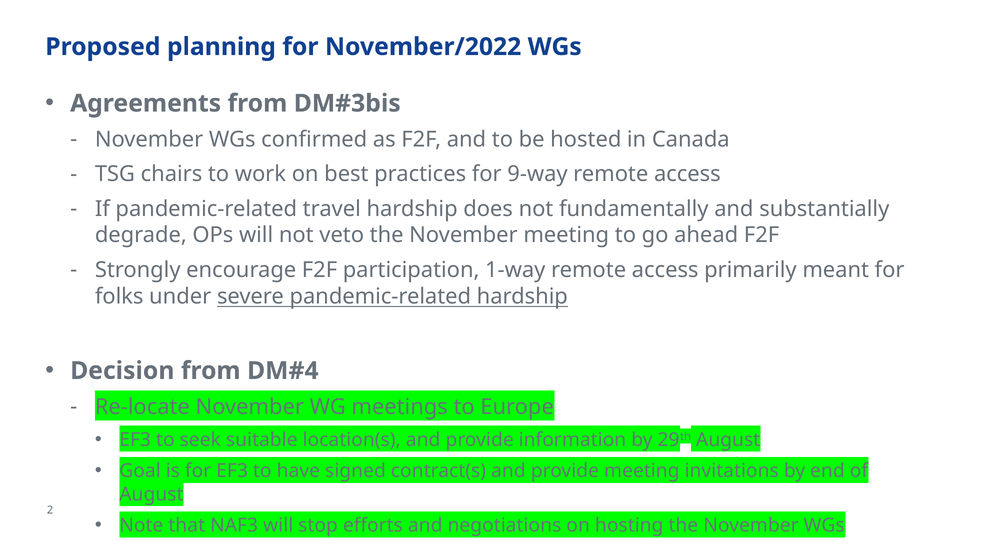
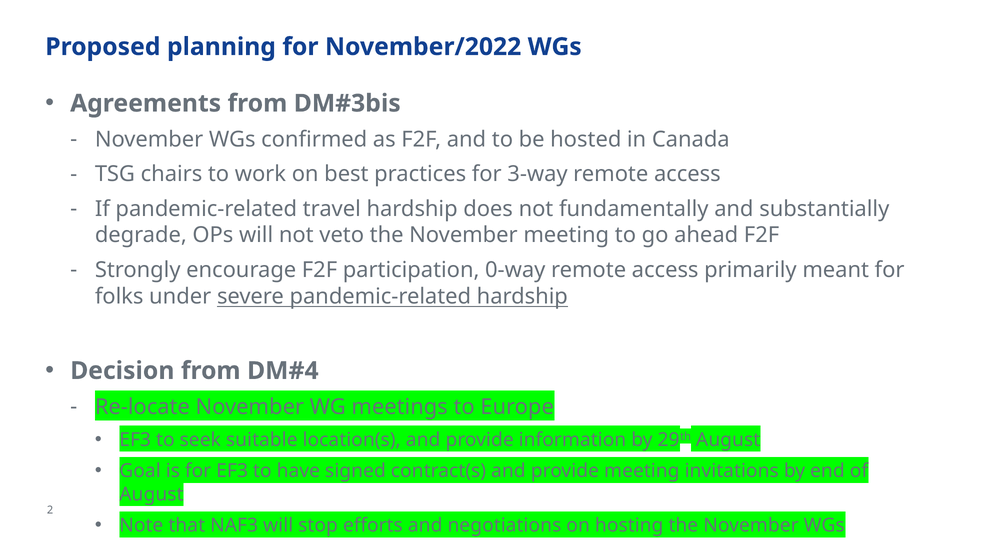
9-way: 9-way -> 3-way
1-way: 1-way -> 0-way
